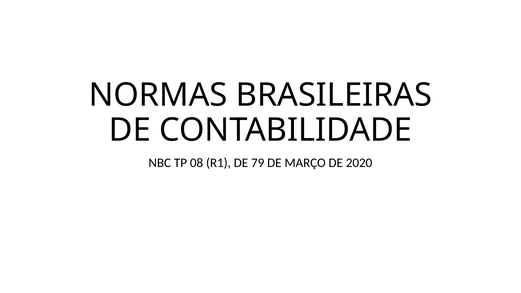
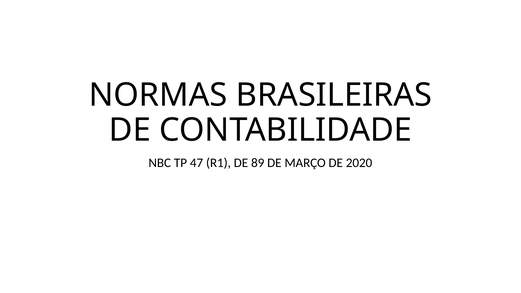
08: 08 -> 47
79: 79 -> 89
